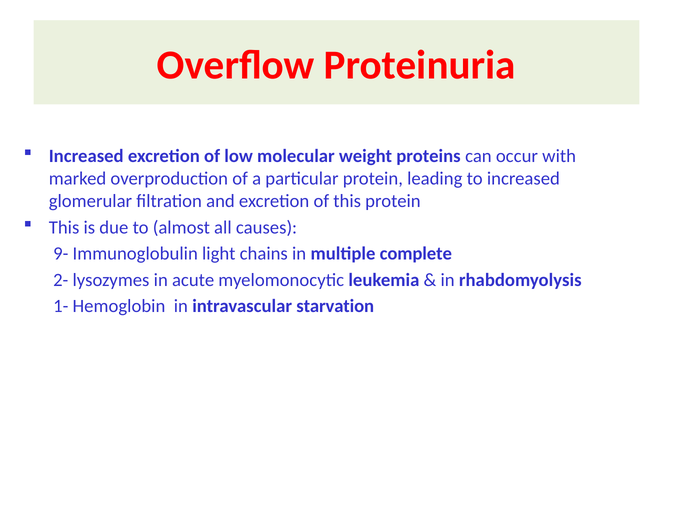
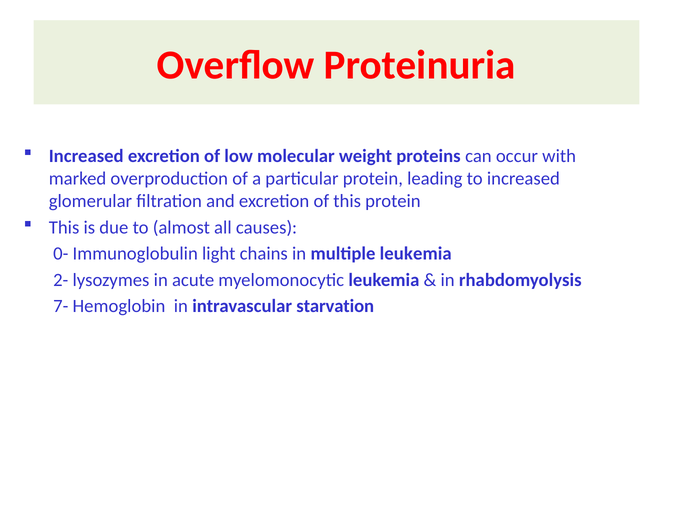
9-: 9- -> 0-
multiple complete: complete -> leukemia
1-: 1- -> 7-
